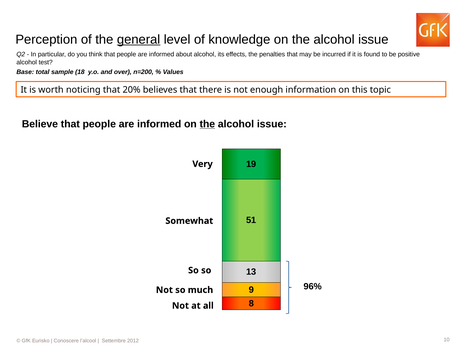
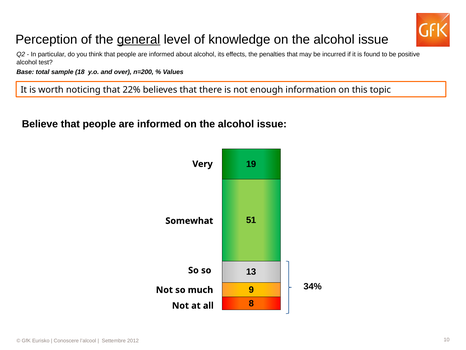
20%: 20% -> 22%
the at (207, 124) underline: present -> none
96%: 96% -> 34%
